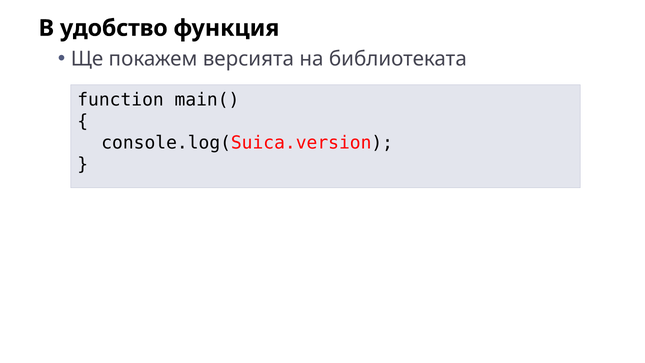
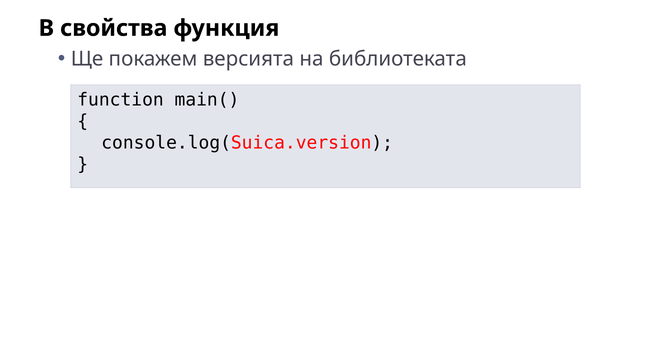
удобство: удобство -> свойства
